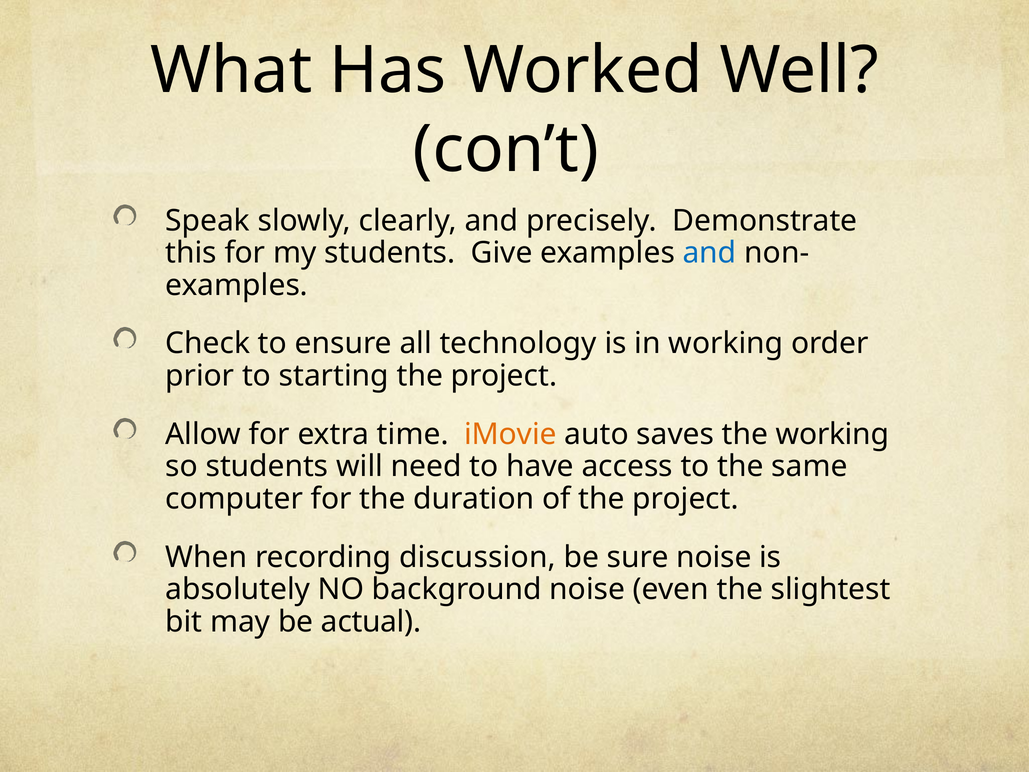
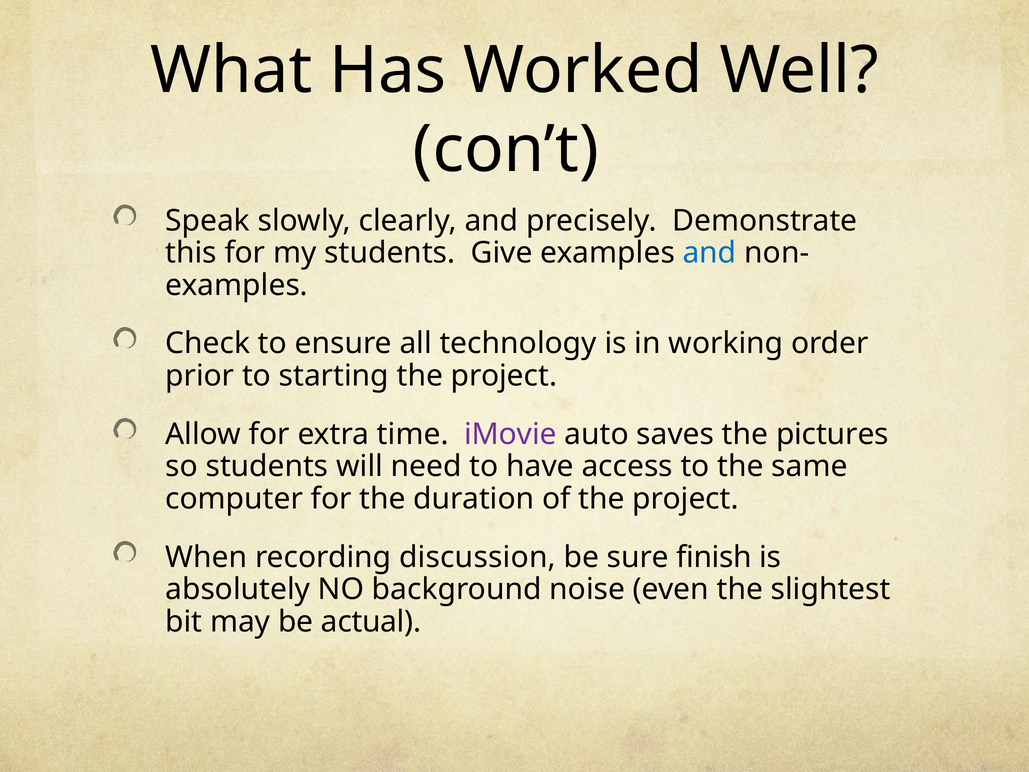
iMovie colour: orange -> purple
the working: working -> pictures
sure noise: noise -> finish
